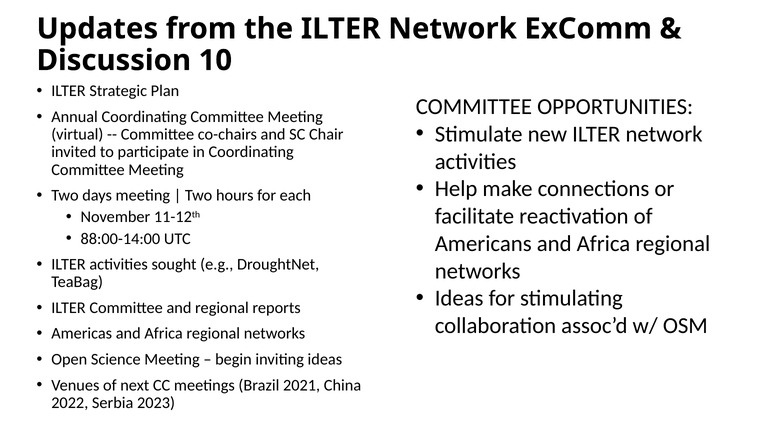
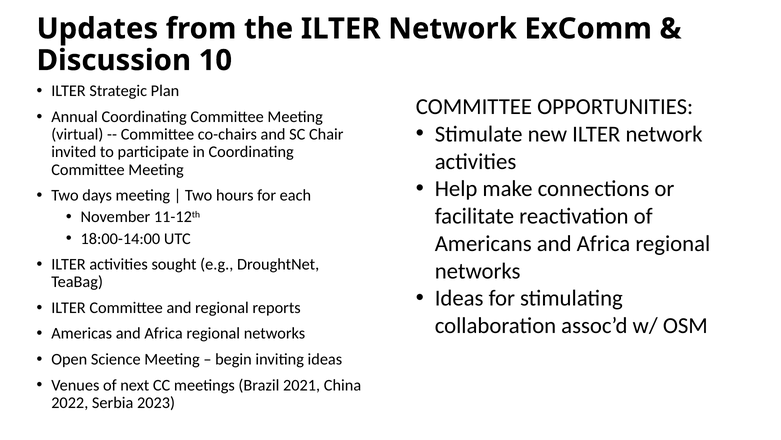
88:00-14:00: 88:00-14:00 -> 18:00-14:00
